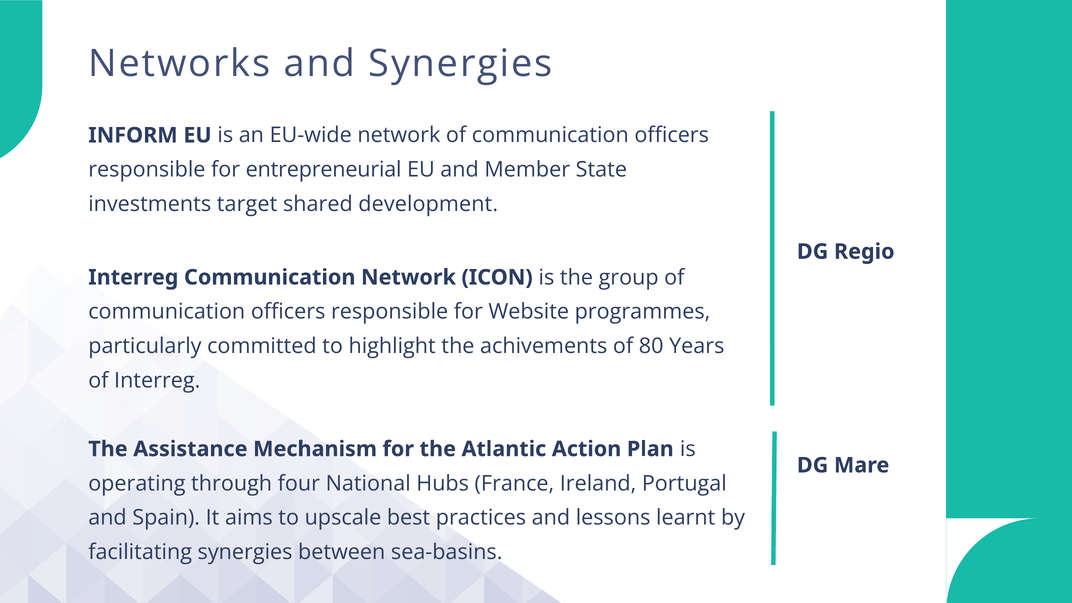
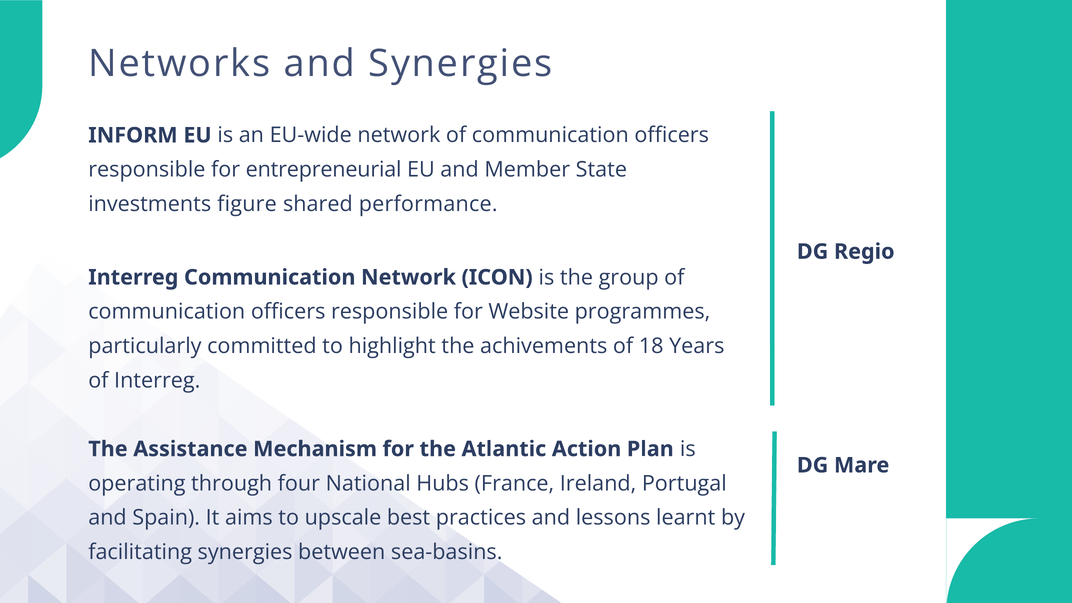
target: target -> figure
development: development -> performance
80: 80 -> 18
